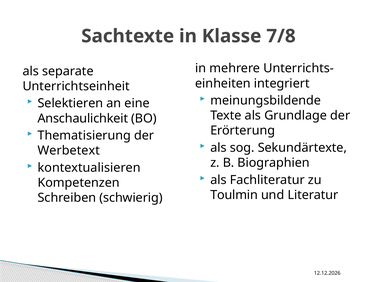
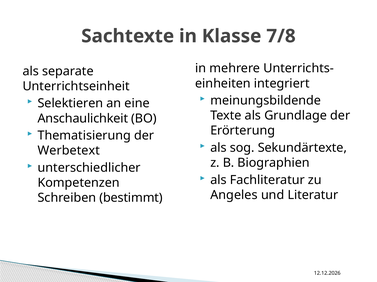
kontextualisieren: kontextualisieren -> unterschiedlicher
Toulmin: Toulmin -> Angeles
schwierig: schwierig -> bestimmt
